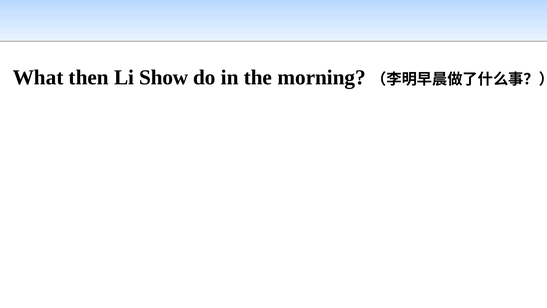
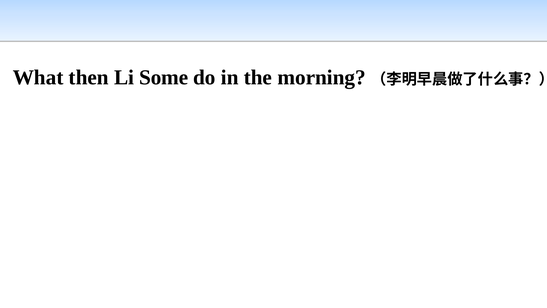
Show: Show -> Some
